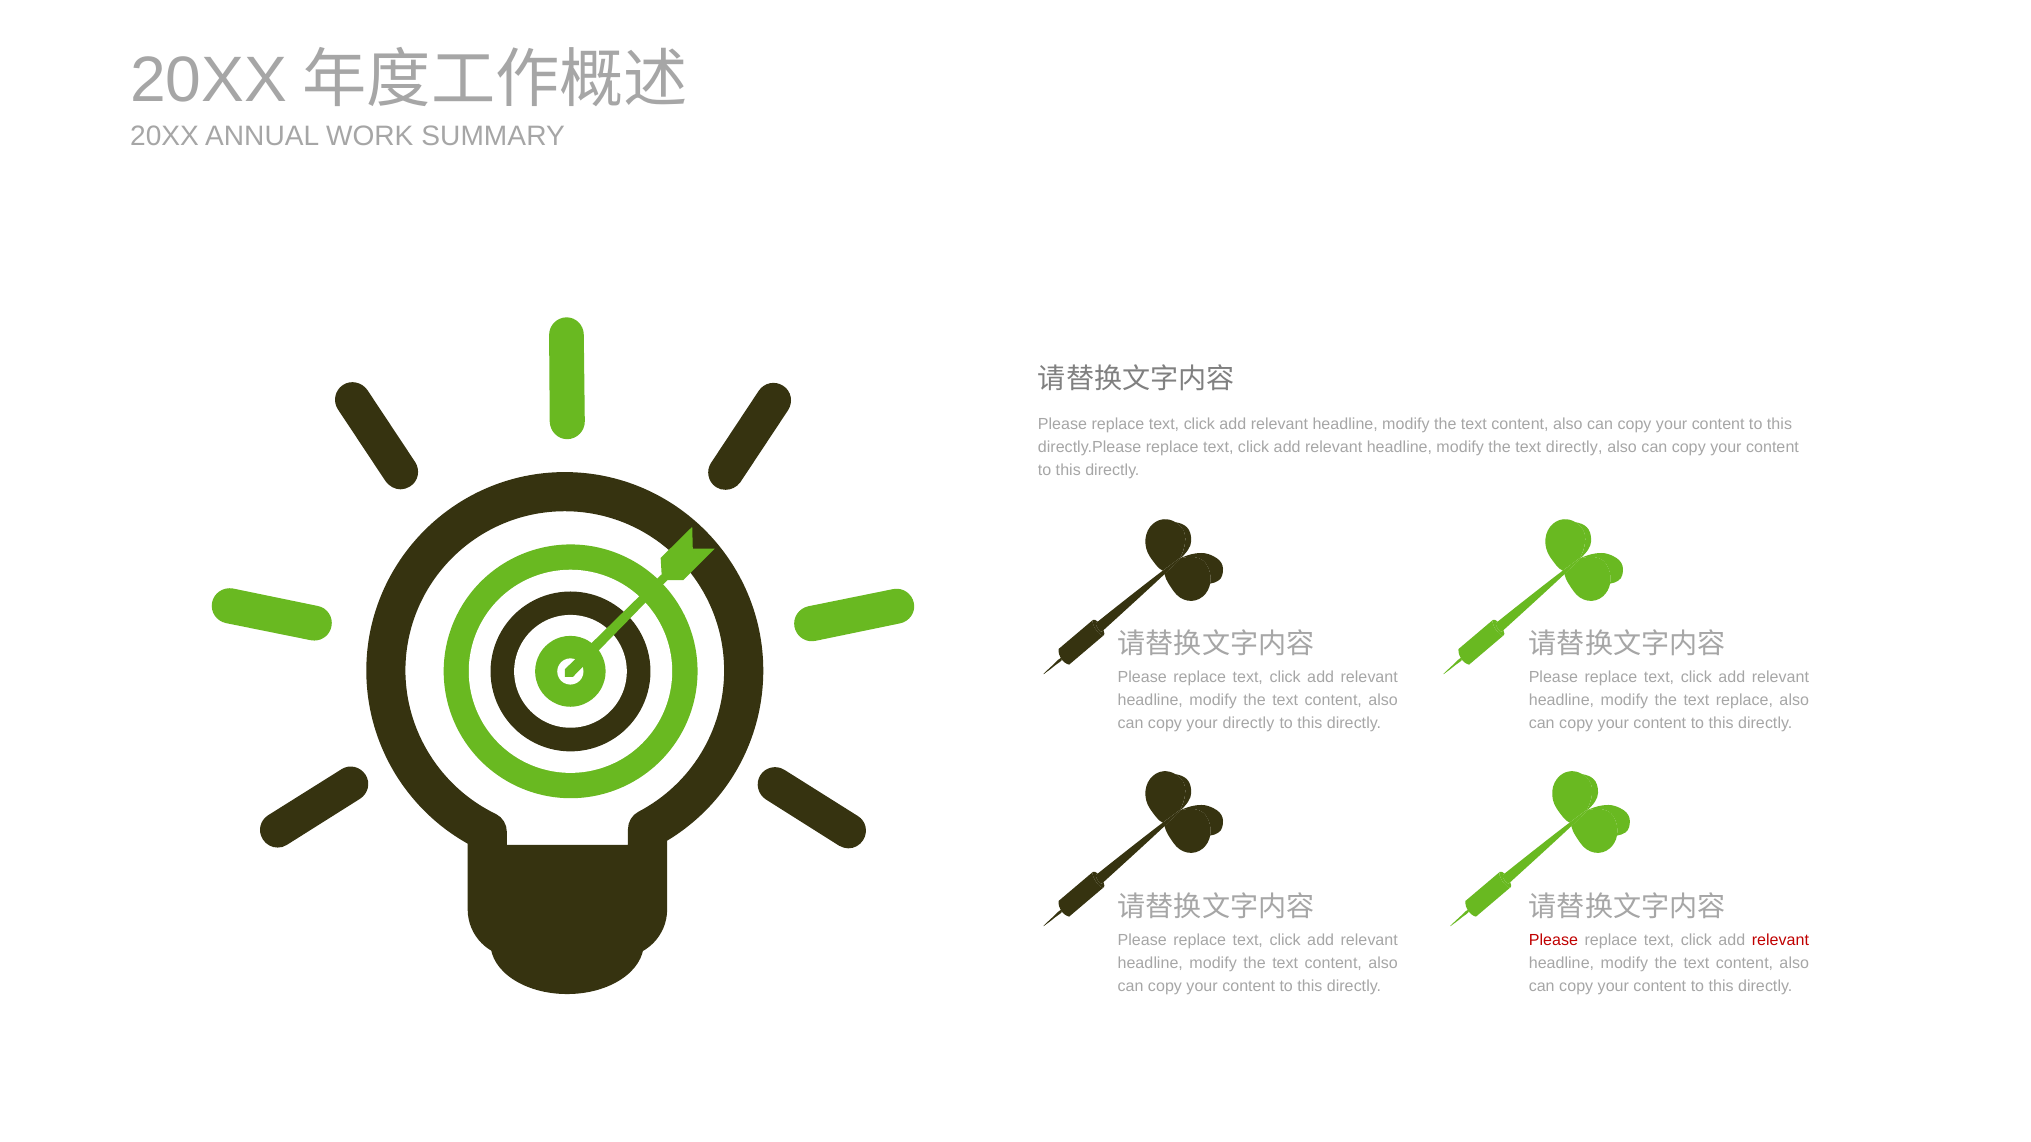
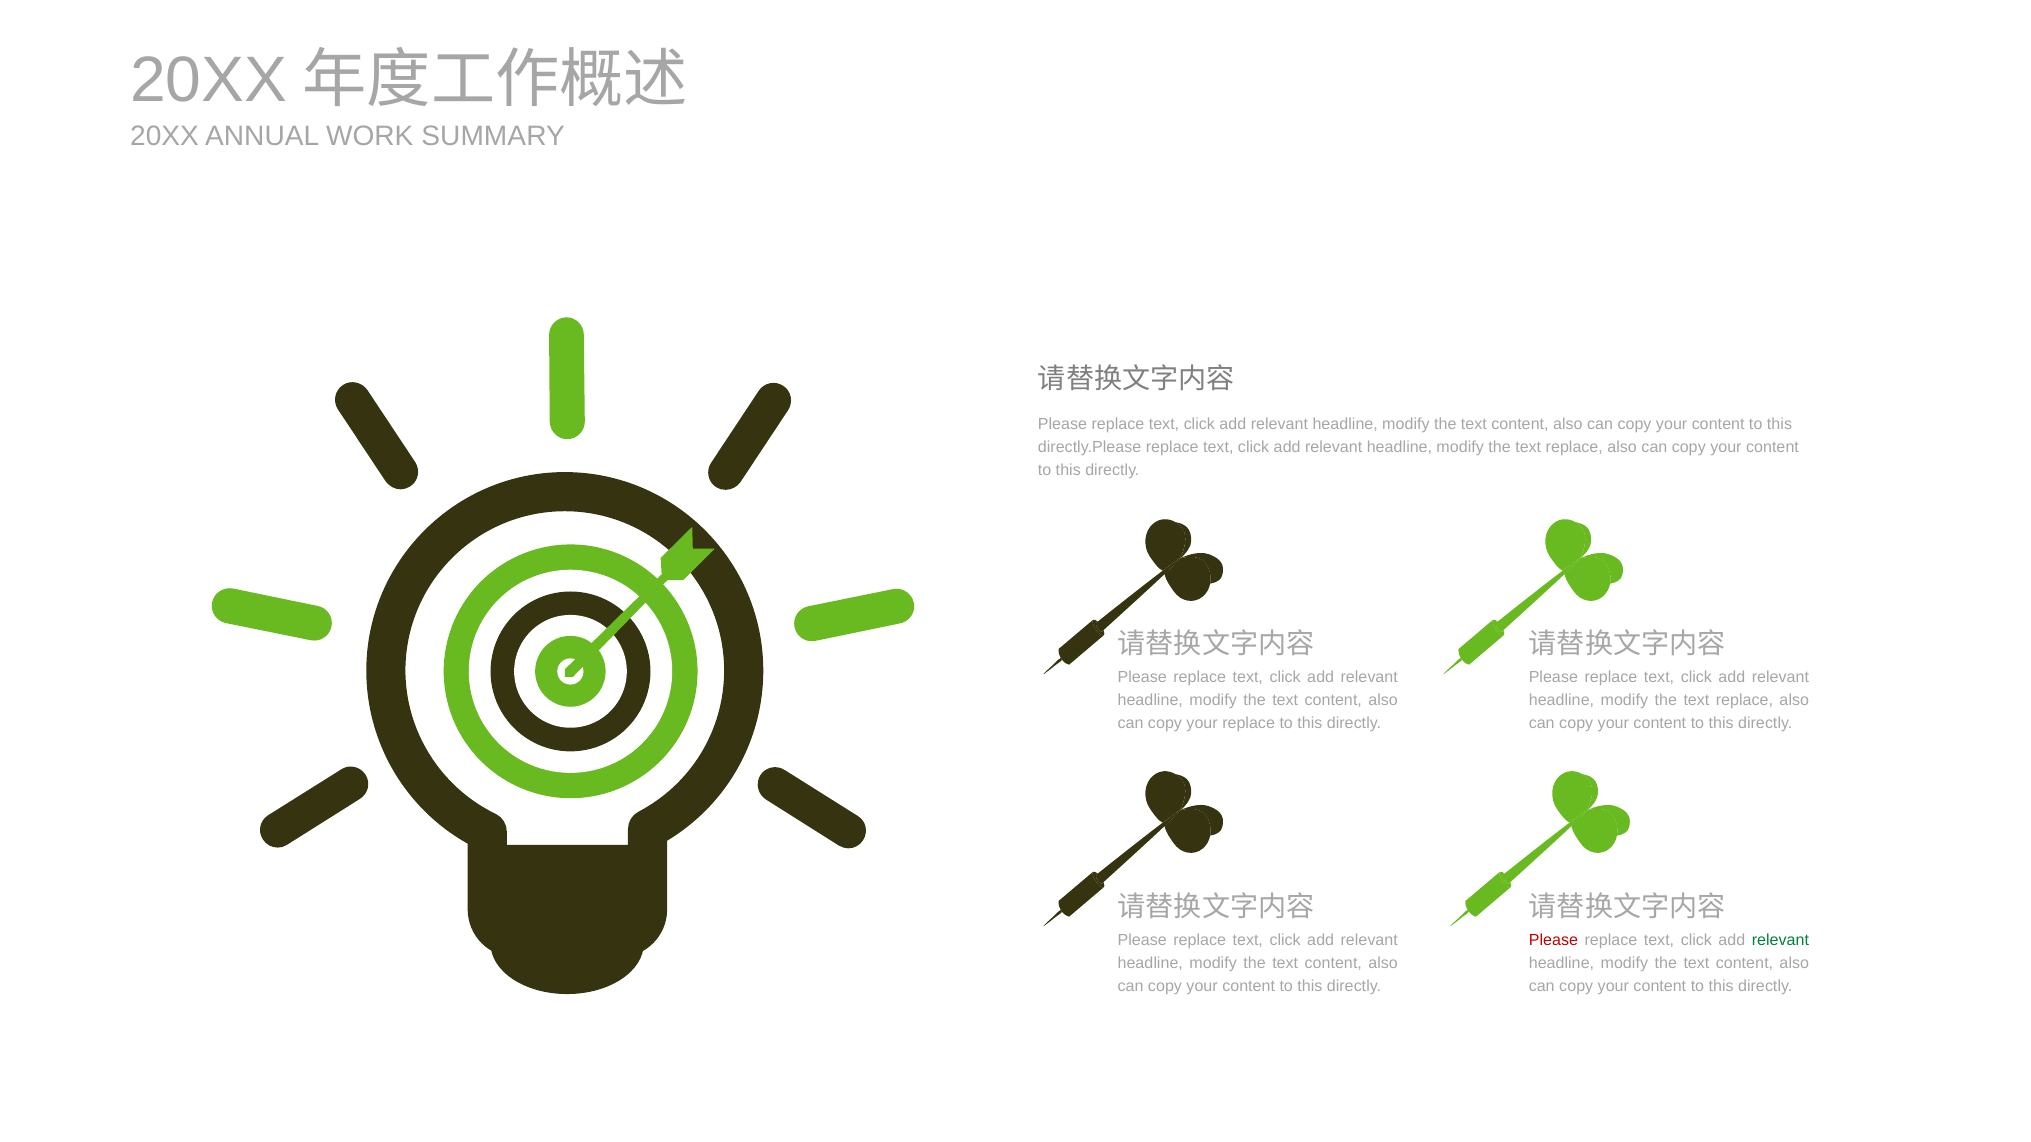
directly at (1574, 447): directly -> replace
your directly: directly -> replace
relevant at (1780, 941) colour: red -> green
